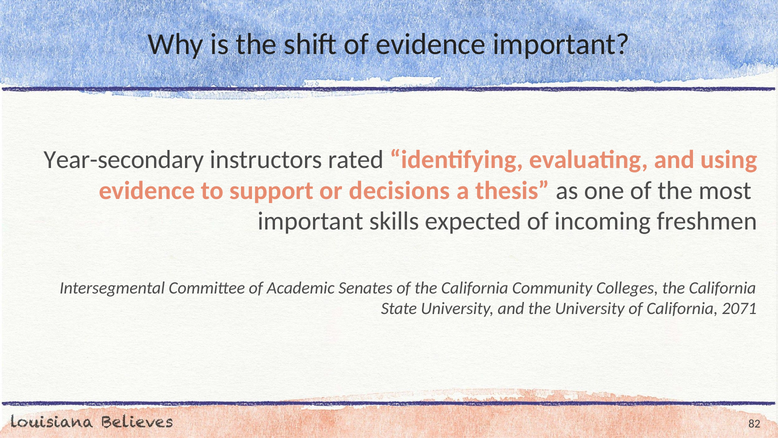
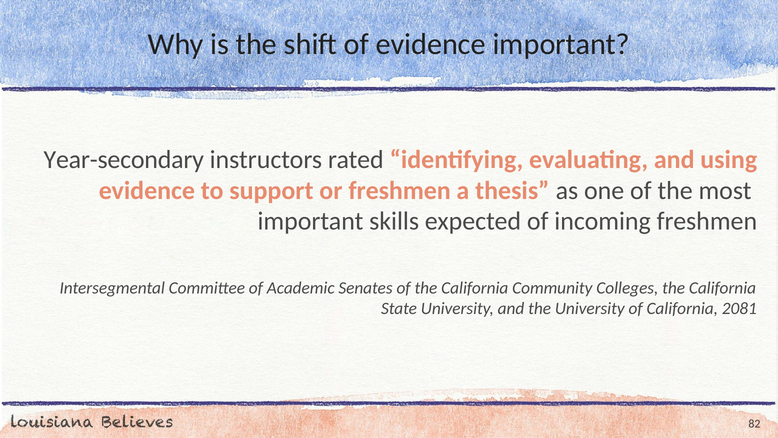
or decisions: decisions -> freshmen
2071: 2071 -> 2081
